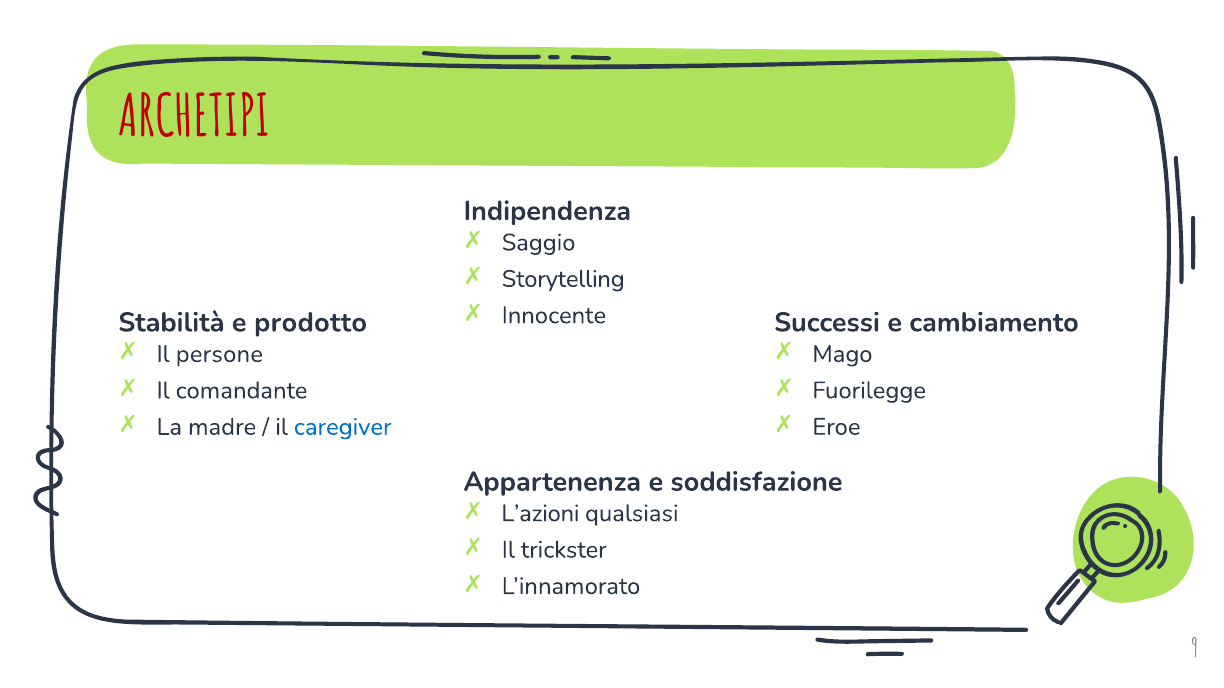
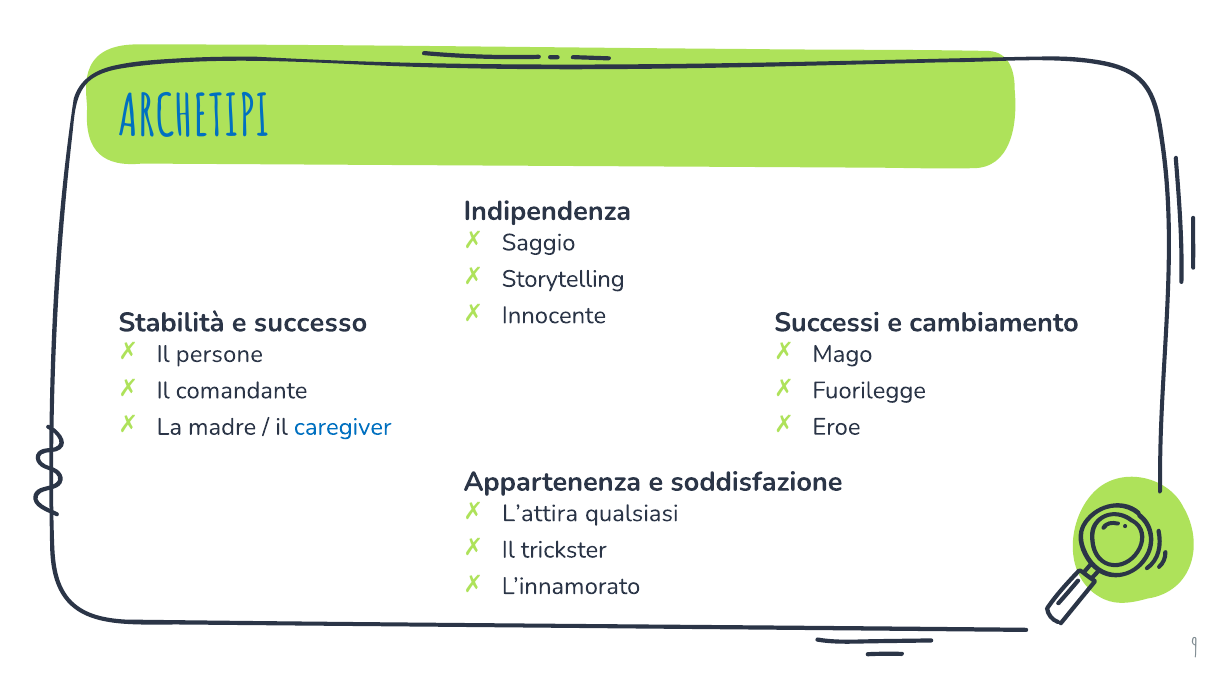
ARCHETIPI colour: red -> blue
prodotto: prodotto -> successo
L’azioni: L’azioni -> L’attira
